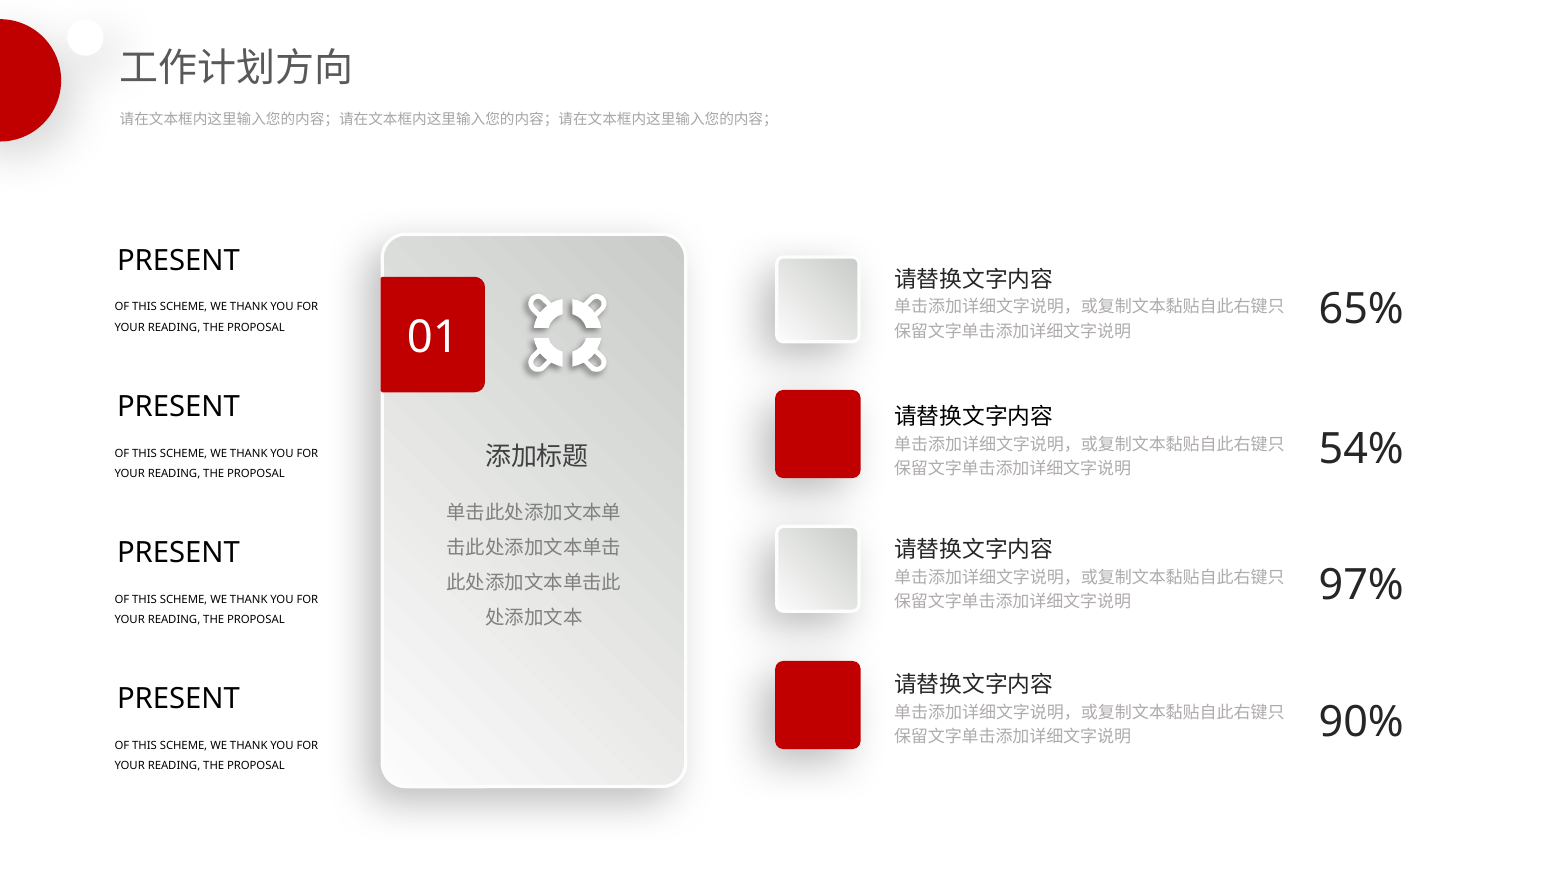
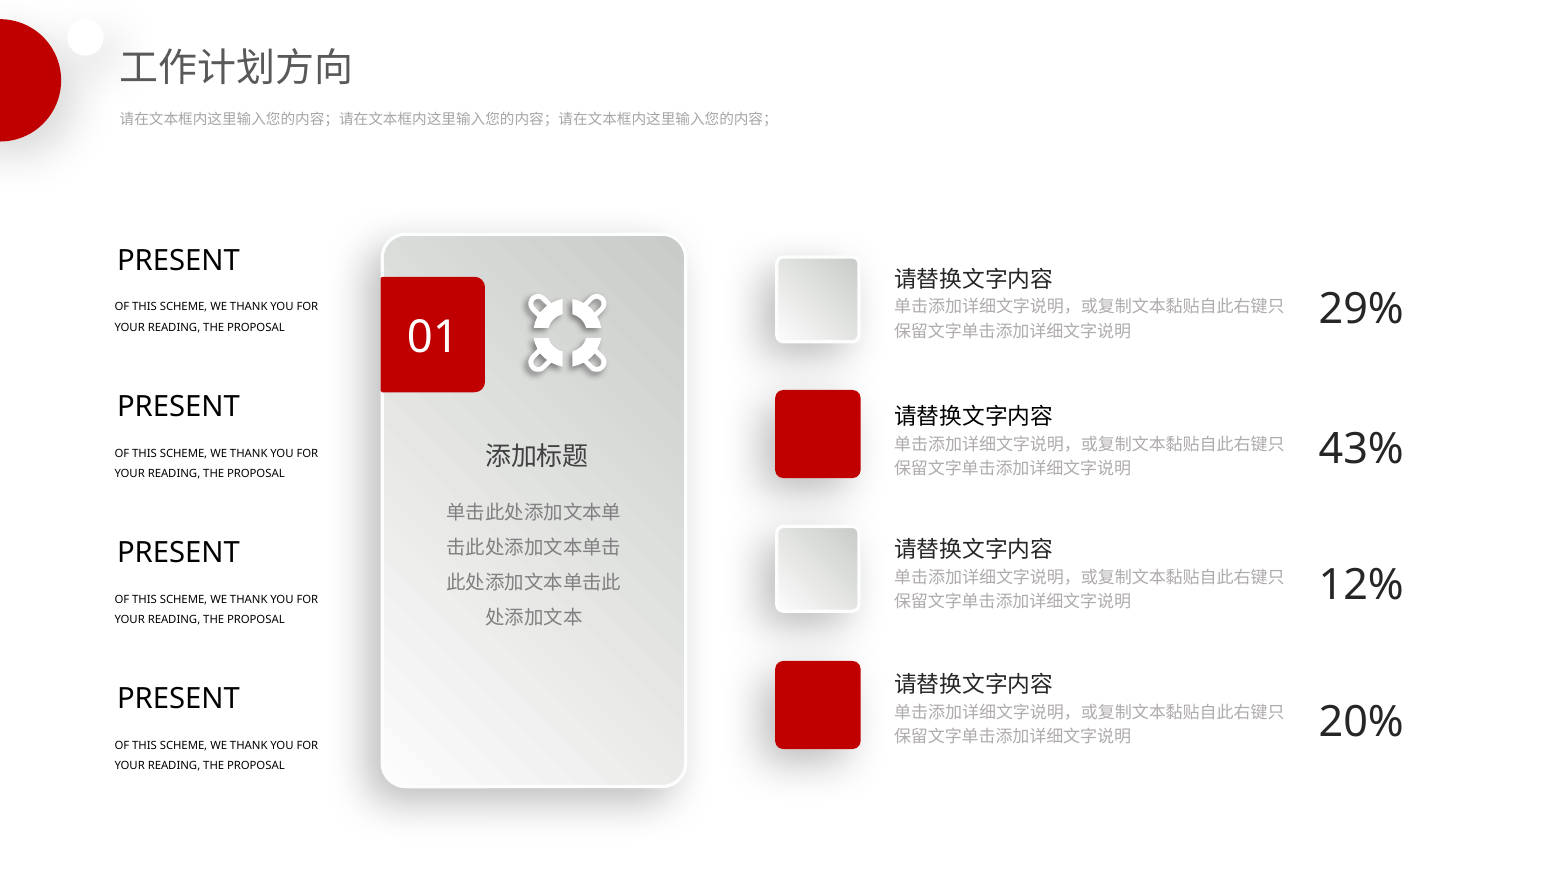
65%: 65% -> 29%
54%: 54% -> 43%
97%: 97% -> 12%
90%: 90% -> 20%
